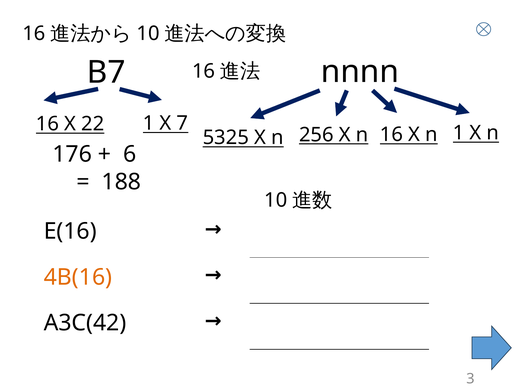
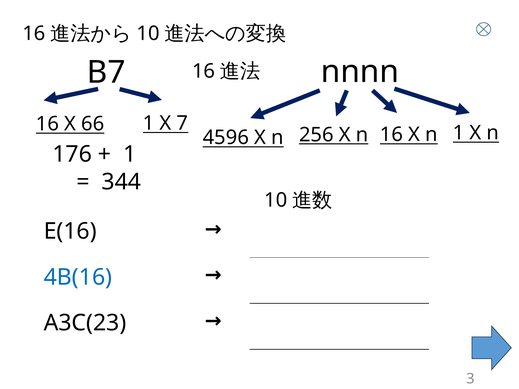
22: 22 -> 66
5325: 5325 -> 4596
6 at (130, 154): 6 -> 1
188: 188 -> 344
4B(16 colour: orange -> blue
A3C(42: A3C(42 -> A3C(23
